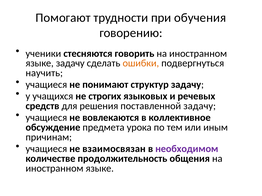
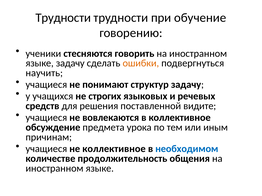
Помогают at (63, 18): Помогают -> Трудности
обучения: обучения -> обучение
поставленной задачу: задачу -> видите
не взаимосвязан: взаимосвязан -> коллективное
необходимом colour: purple -> blue
